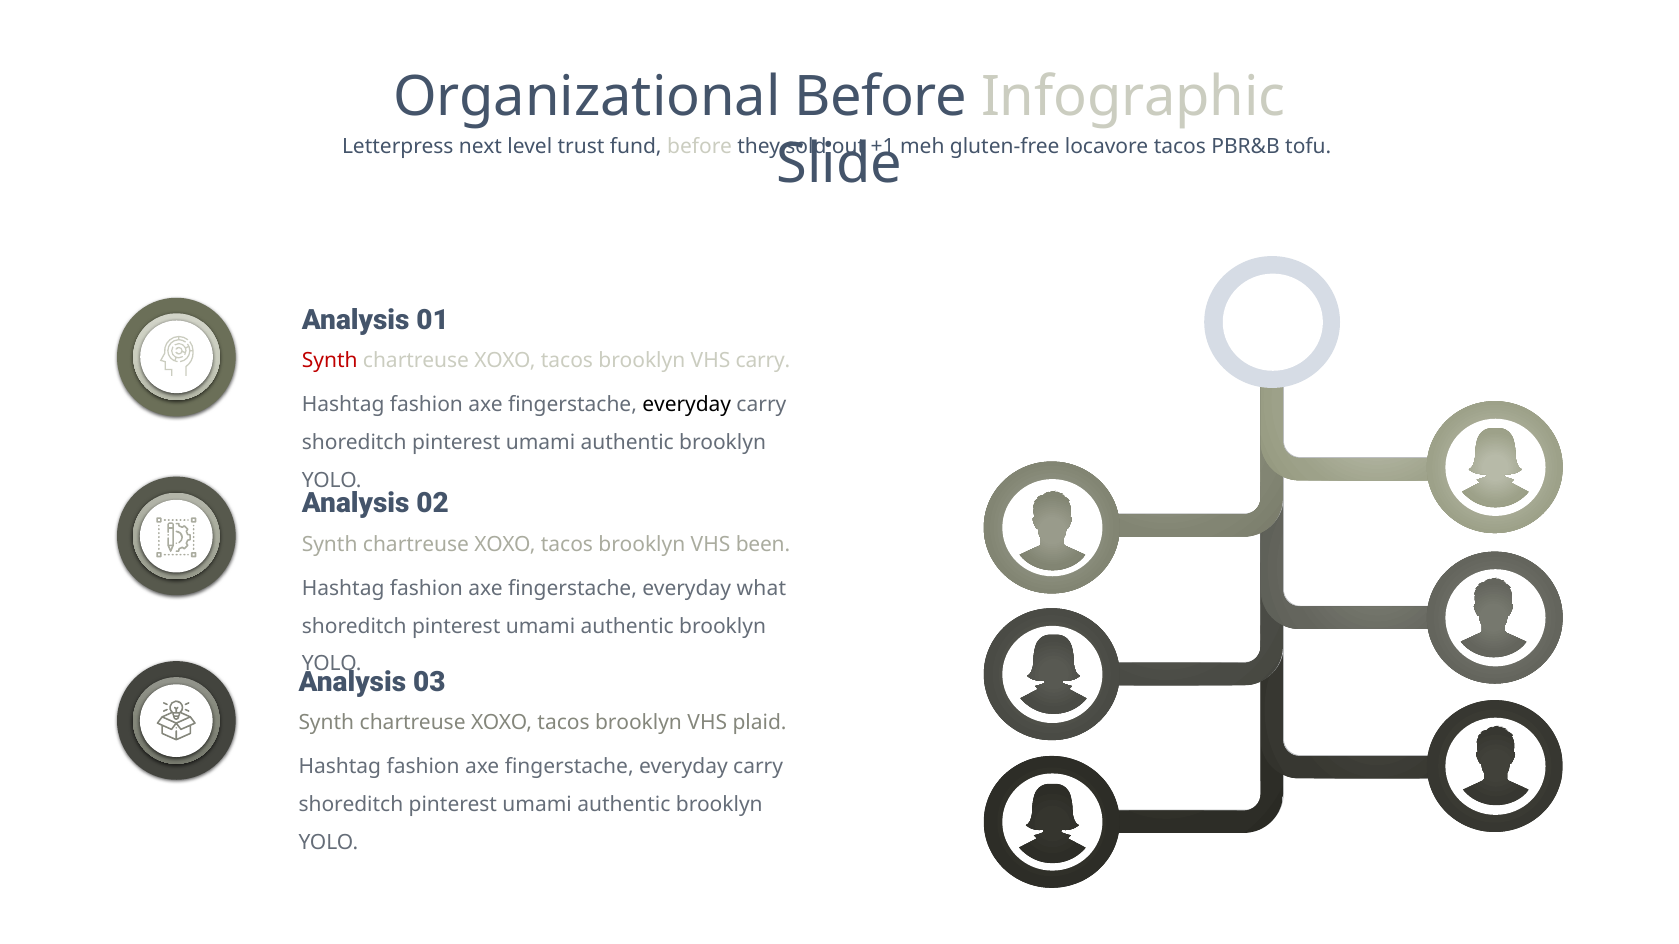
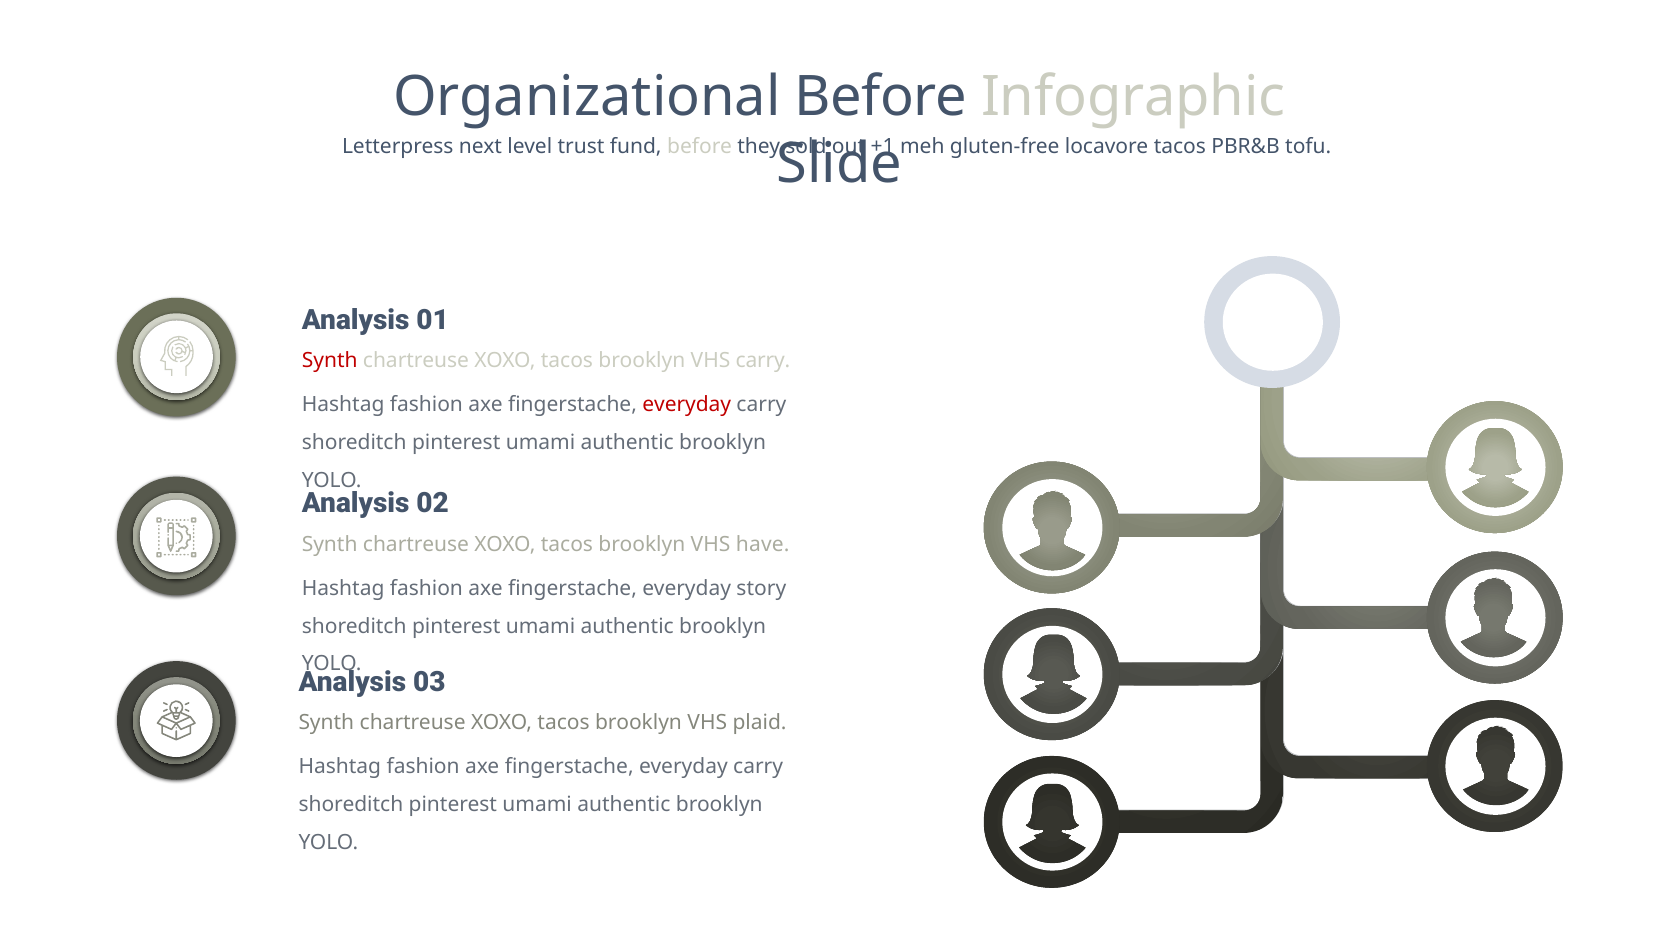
everyday at (687, 405) colour: black -> red
been: been -> have
what: what -> story
